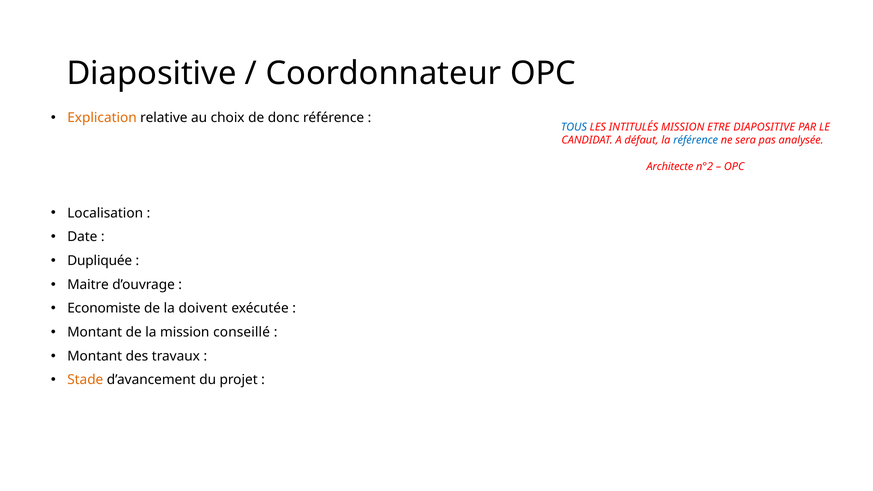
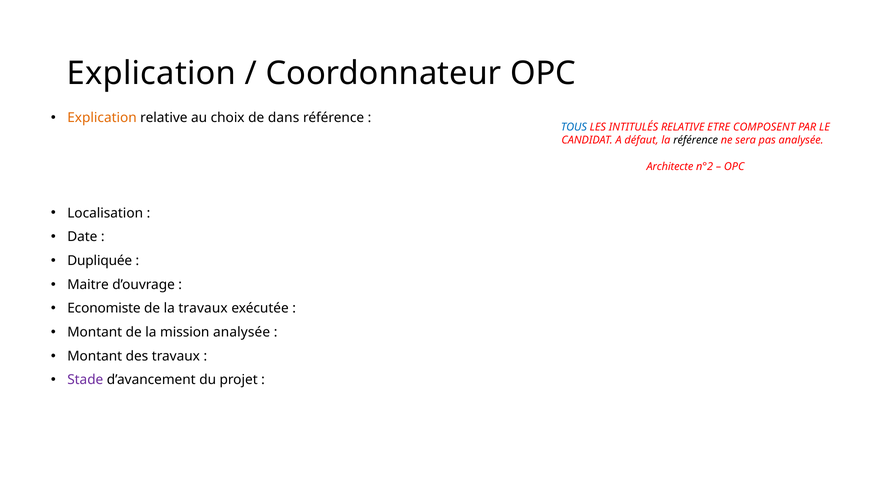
Diapositive at (152, 73): Diapositive -> Explication
donc: donc -> dans
INTITULÉS MISSION: MISSION -> RELATIVE
ETRE DIAPOSITIVE: DIAPOSITIVE -> COMPOSENT
référence at (696, 140) colour: blue -> black
la doivent: doivent -> travaux
mission conseillé: conseillé -> analysée
Stade colour: orange -> purple
